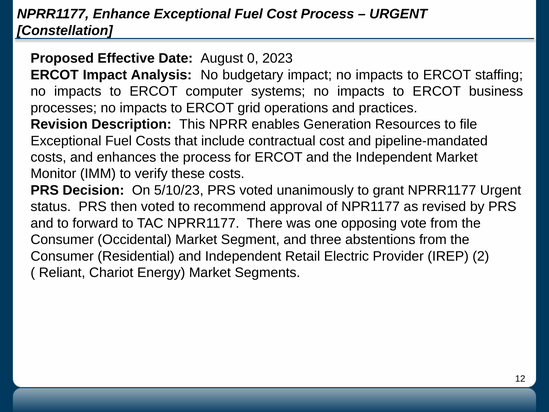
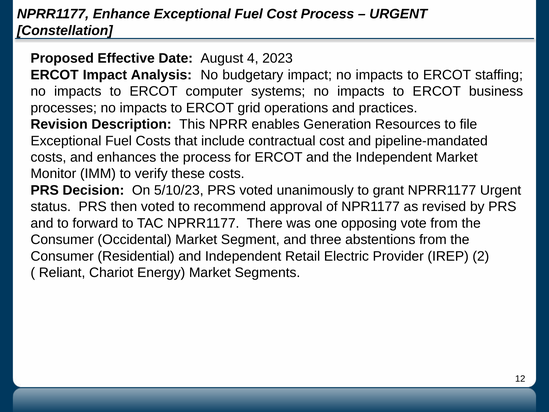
0: 0 -> 4
